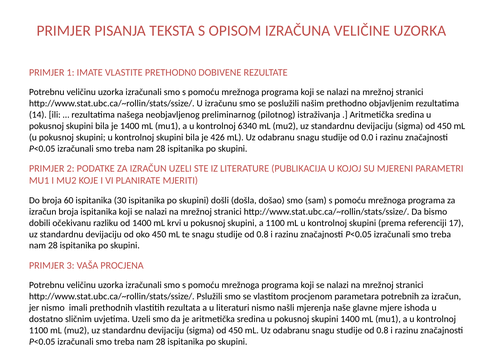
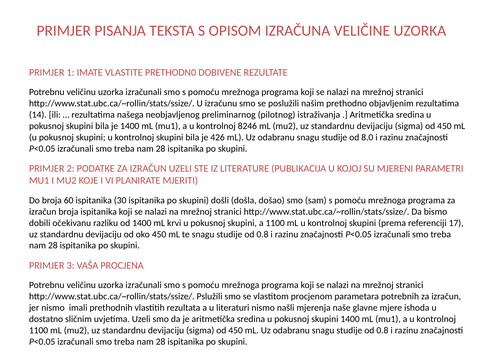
6340: 6340 -> 8246
0.0: 0.0 -> 8.0
